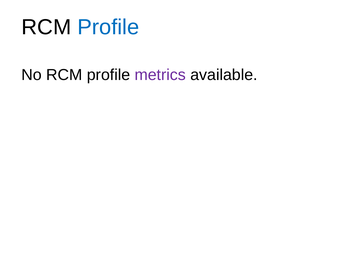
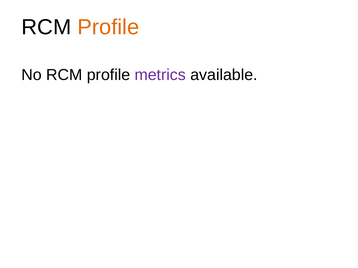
Profile at (108, 27) colour: blue -> orange
